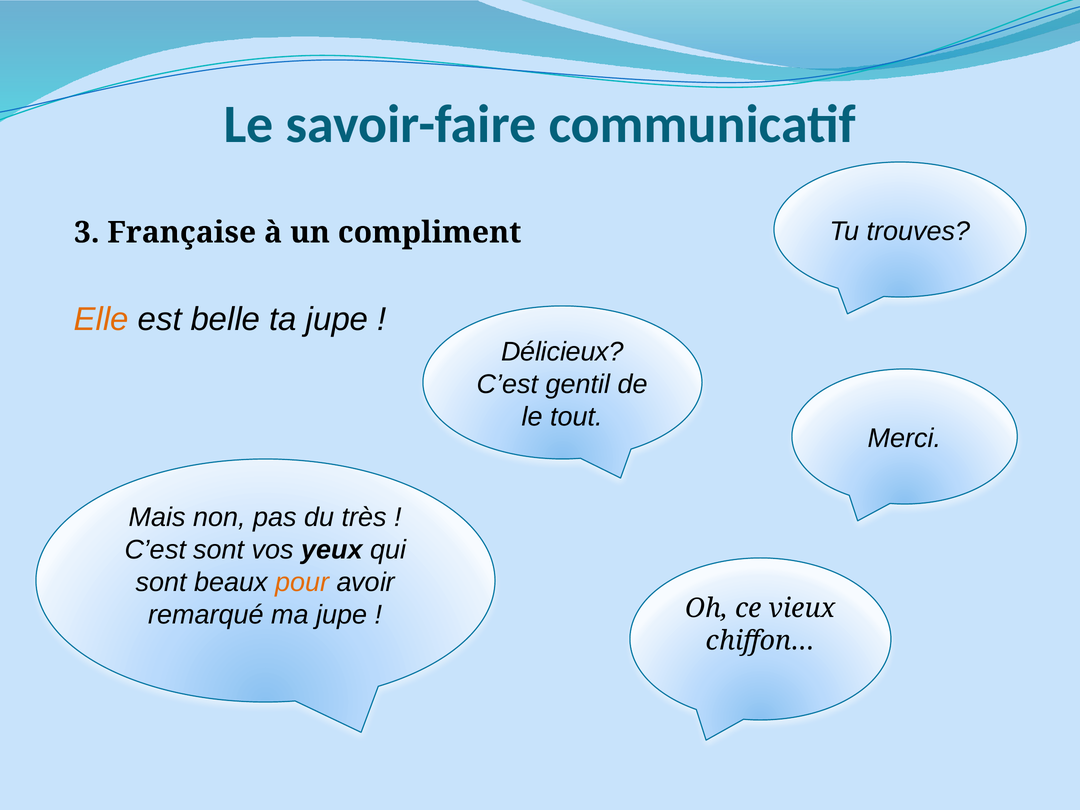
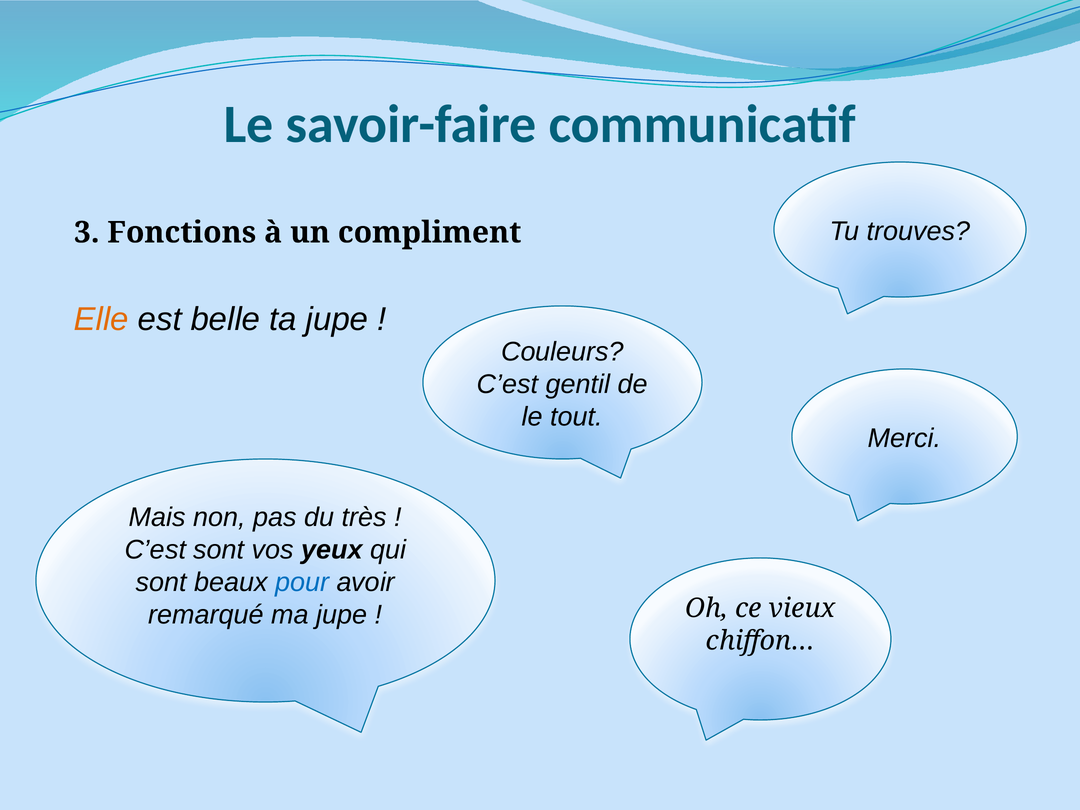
Française: Française -> Fonctions
Délicieux: Délicieux -> Couleurs
pour colour: orange -> blue
